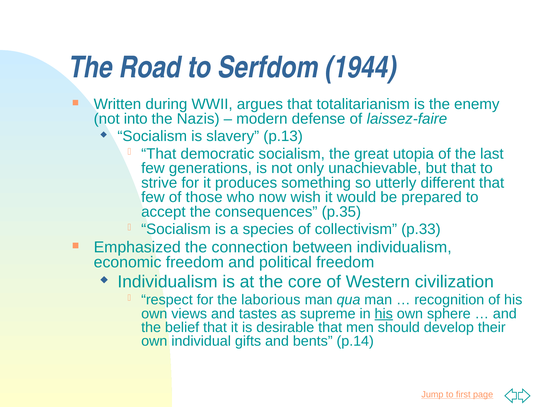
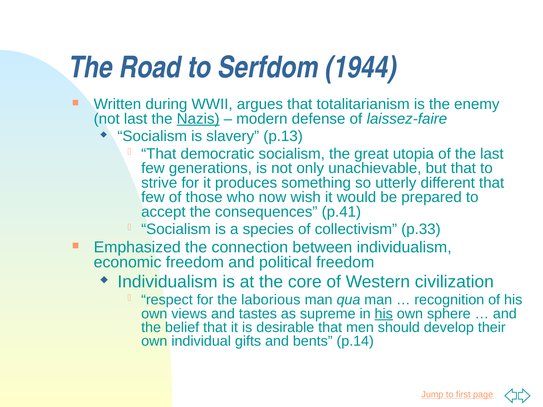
not into: into -> last
Nazis underline: none -> present
p.35: p.35 -> p.41
